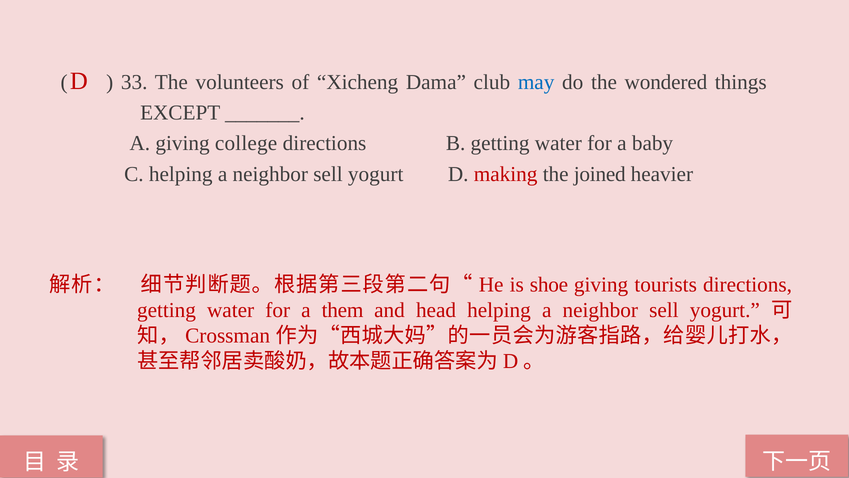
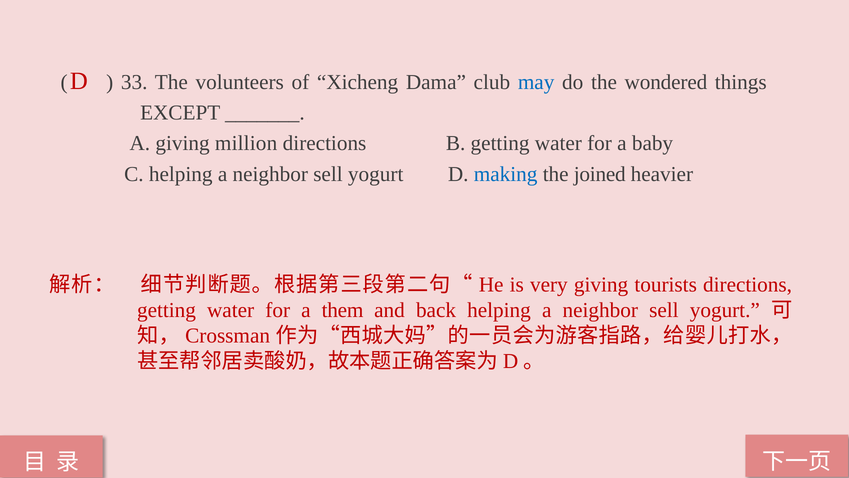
college: college -> million
making colour: red -> blue
shoe: shoe -> very
head: head -> back
